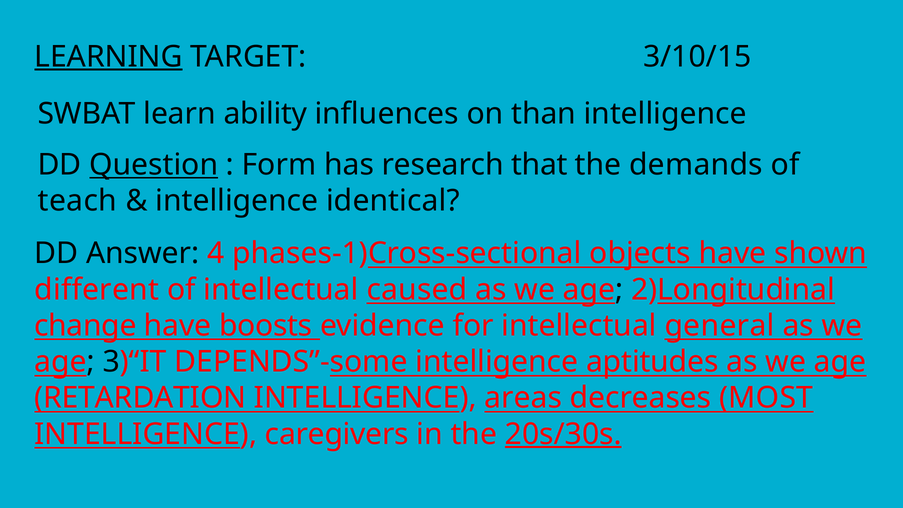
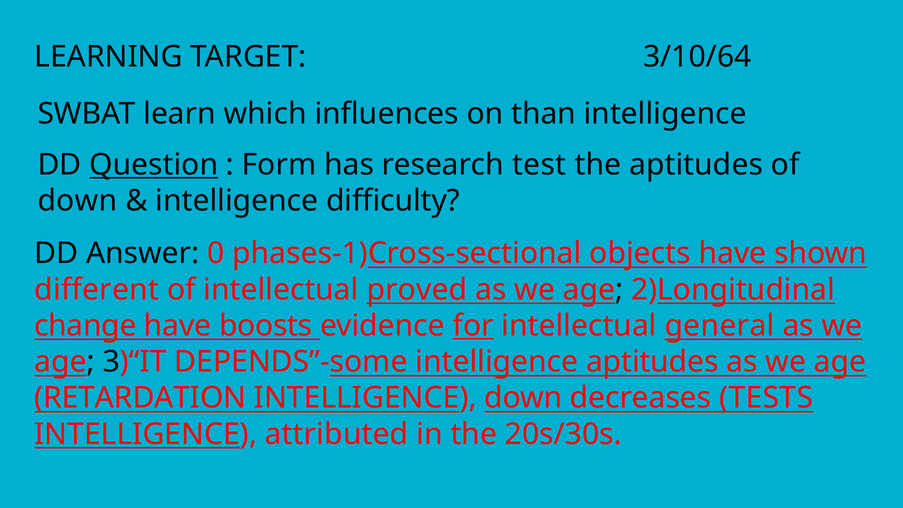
LEARNING underline: present -> none
3/10/15: 3/10/15 -> 3/10/64
ability: ability -> which
that: that -> test
the demands: demands -> aptitudes
teach at (77, 201): teach -> down
identical: identical -> difficulty
4: 4 -> 0
caused: caused -> proved
for underline: none -> present
INTELLIGENCE areas: areas -> down
MOST: MOST -> TESTS
caregivers: caregivers -> attributed
20s/30s underline: present -> none
